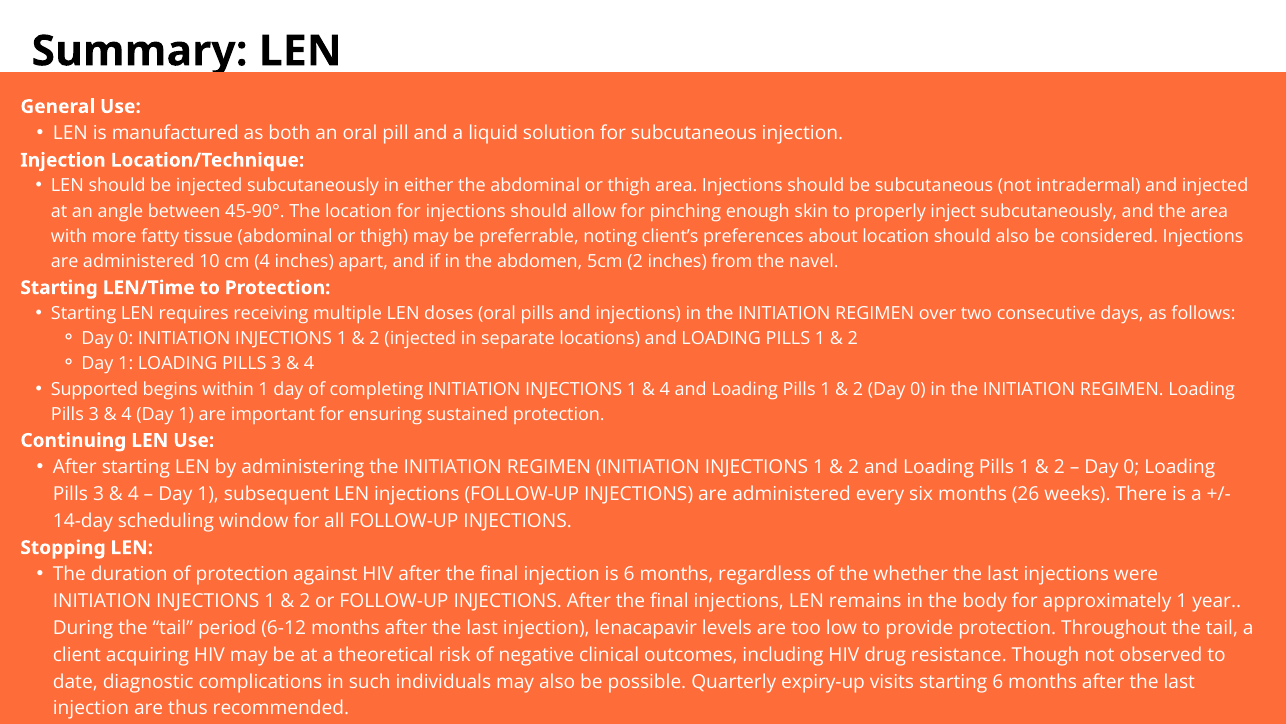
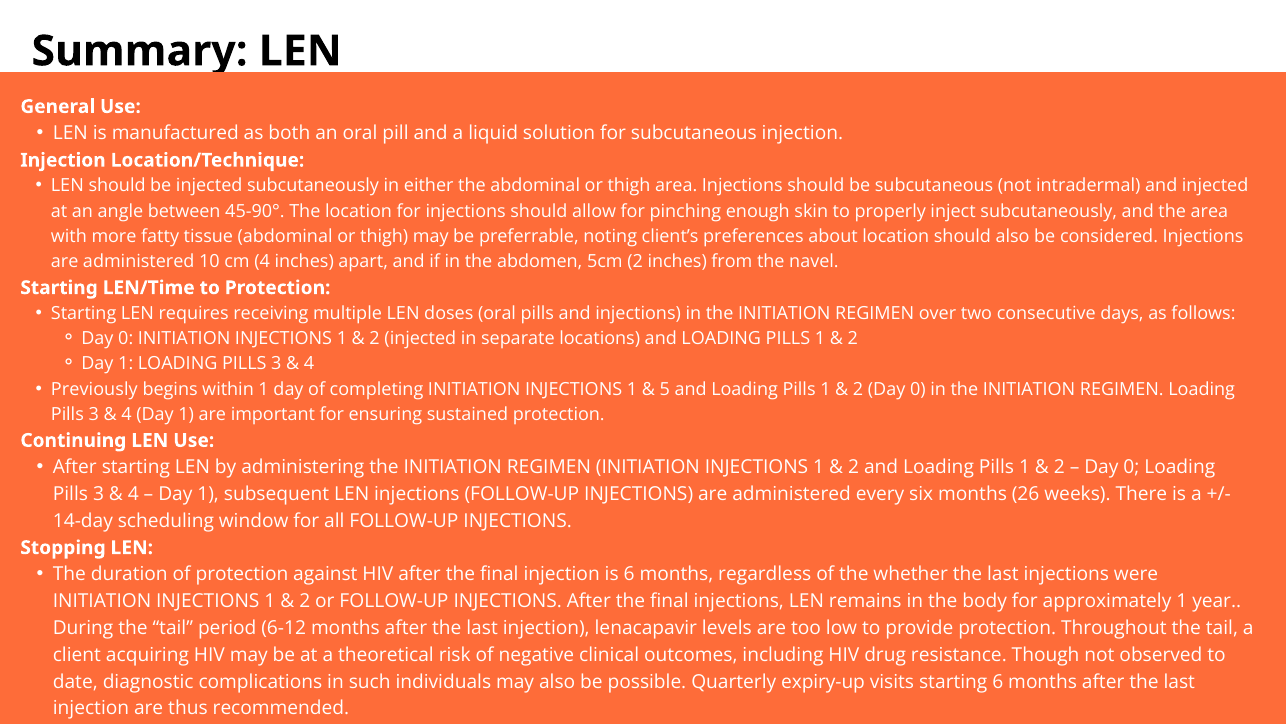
Supported: Supported -> Previously
4 at (665, 389): 4 -> 5
